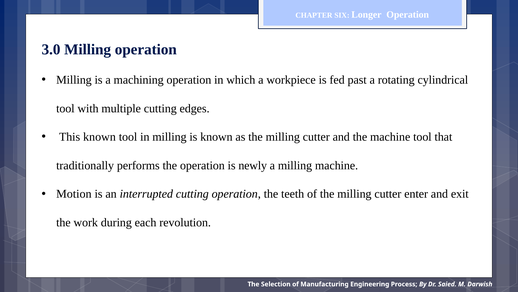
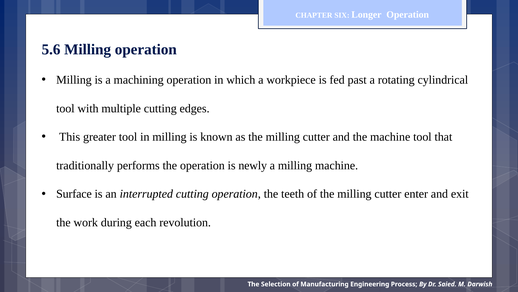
3.0: 3.0 -> 5.6
This known: known -> greater
Motion: Motion -> Surface
